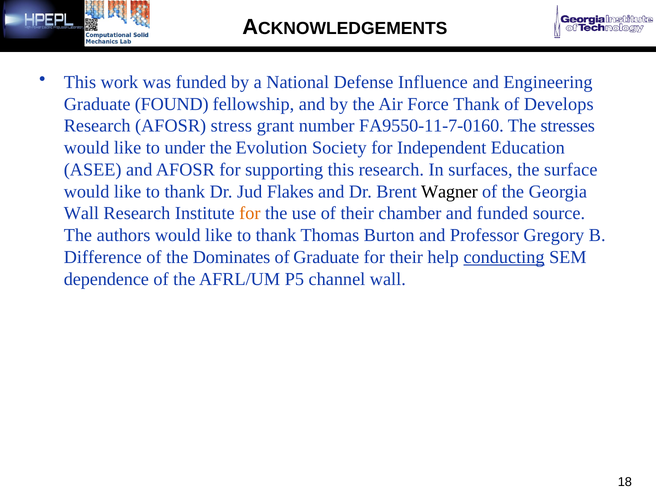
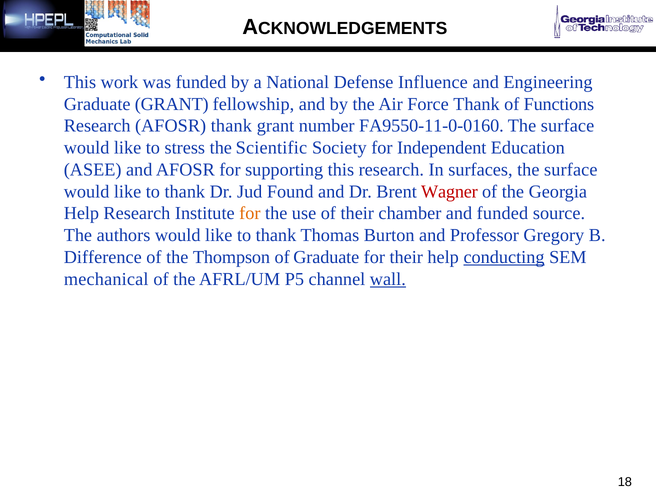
Graduate FOUND: FOUND -> GRANT
Develops: Develops -> Functions
AFOSR stress: stress -> thank
FA9550-11-7-0160: FA9550-11-7-0160 -> FA9550-11-0-0160
stresses at (568, 126): stresses -> surface
under: under -> stress
Evolution: Evolution -> Scientific
Flakes: Flakes -> Found
Wagner colour: black -> red
Wall at (81, 213): Wall -> Help
Dominates: Dominates -> Thompson
dependence: dependence -> mechanical
wall at (388, 279) underline: none -> present
